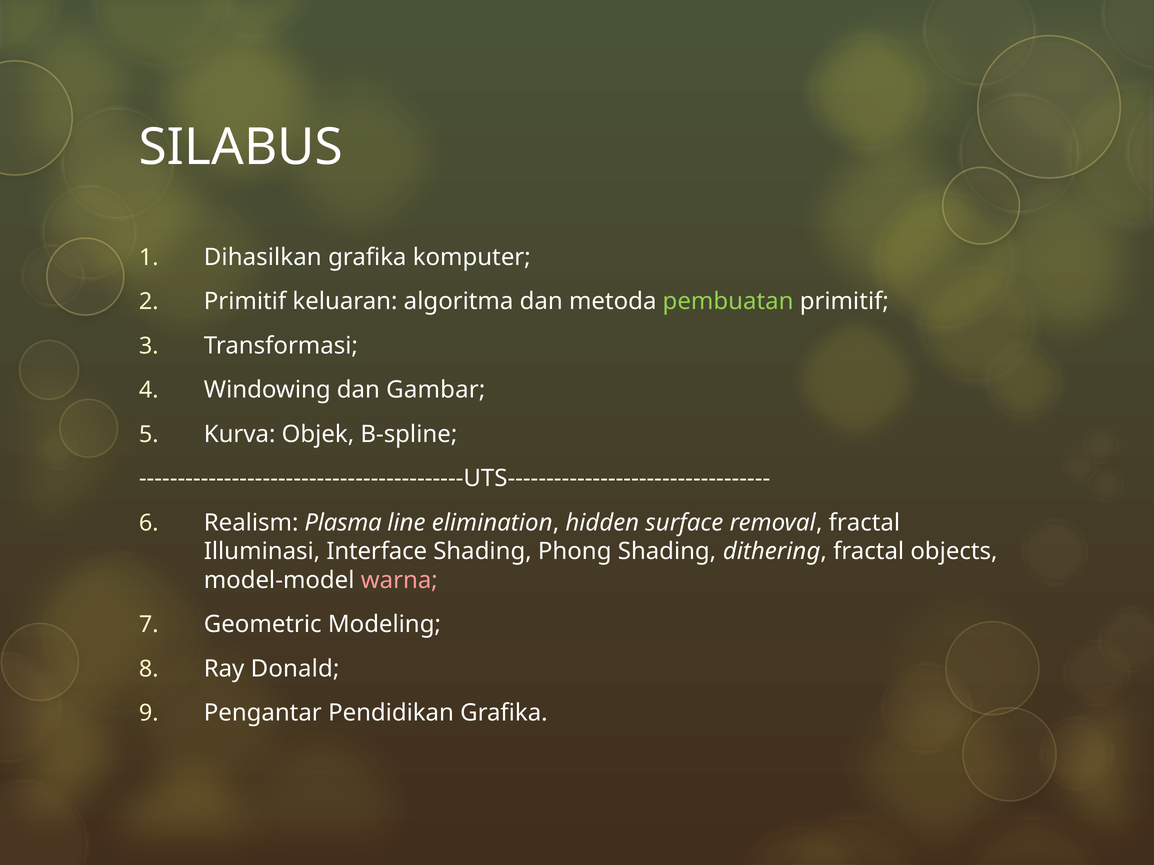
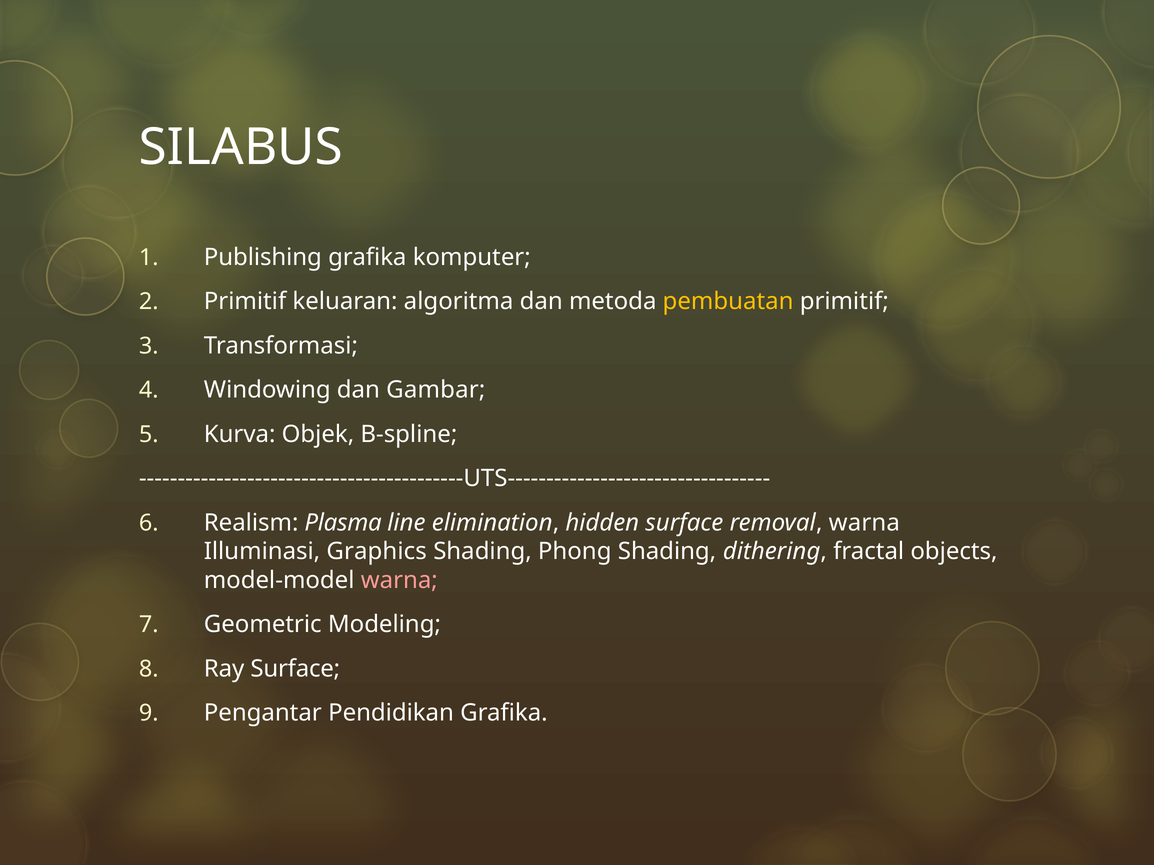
Dihasilkan: Dihasilkan -> Publishing
pembuatan colour: light green -> yellow
removal fractal: fractal -> warna
Interface: Interface -> Graphics
Ray Donald: Donald -> Surface
